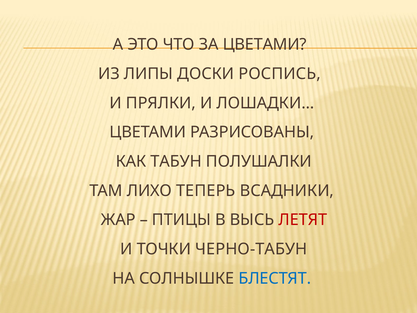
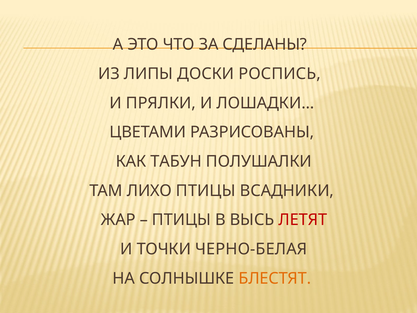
ЗА ЦВЕТАМИ: ЦВЕТАМИ -> СДЕЛАНЫ
ЛИХО ТЕПЕРЬ: ТЕПЕРЬ -> ПТИЦЫ
ЧЕРНО-ТАБУН: ЧЕРНО-ТАБУН -> ЧЕРНО-БЕЛАЯ
БЛЕСТЯТ colour: blue -> orange
